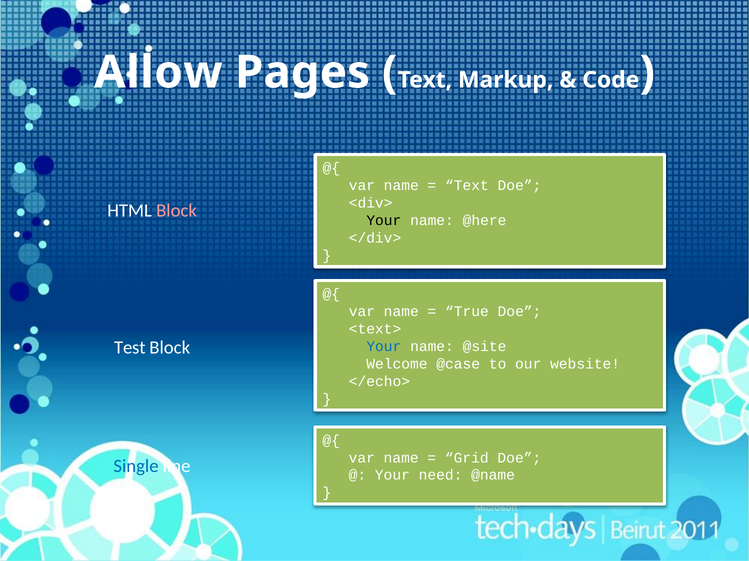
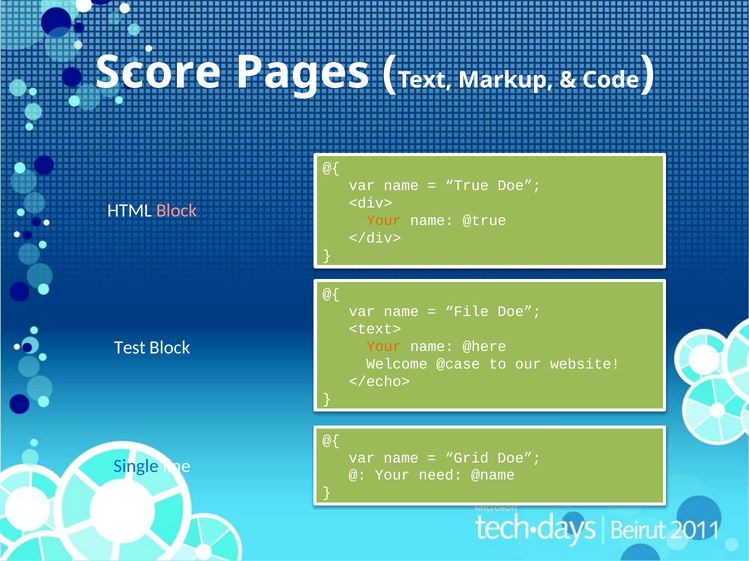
Allow: Allow -> Score
Text at (467, 186): Text -> True
Your at (384, 221) colour: black -> orange
@here: @here -> @true
True: True -> File
Your at (384, 347) colour: blue -> orange
@site: @site -> @here
